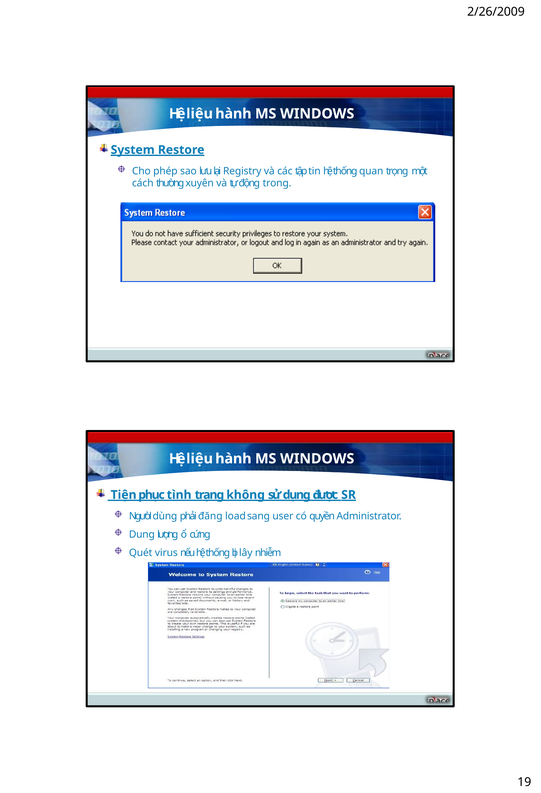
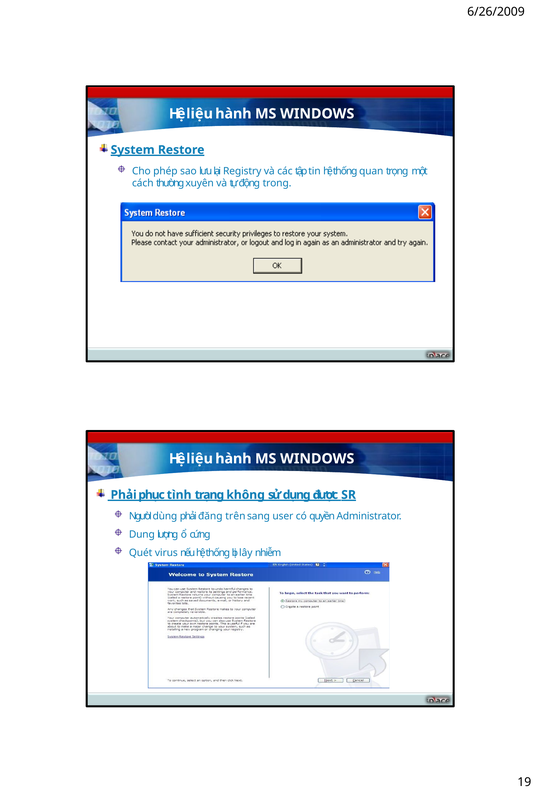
2/26/2009: 2/26/2009 -> 6/26/2009
Tiện at (124, 494): Tiện -> Phải
load: load -> trên
